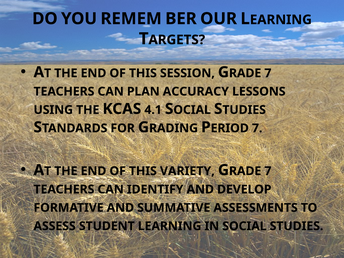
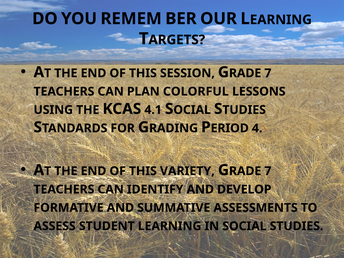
ACCURACY: ACCURACY -> COLORFUL
7 at (257, 128): 7 -> 4
